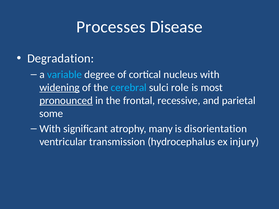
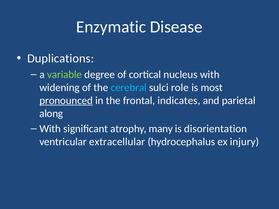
Processes: Processes -> Enzymatic
Degradation: Degradation -> Duplications
variable colour: light blue -> light green
widening underline: present -> none
recessive: recessive -> indicates
some: some -> along
transmission: transmission -> extracellular
